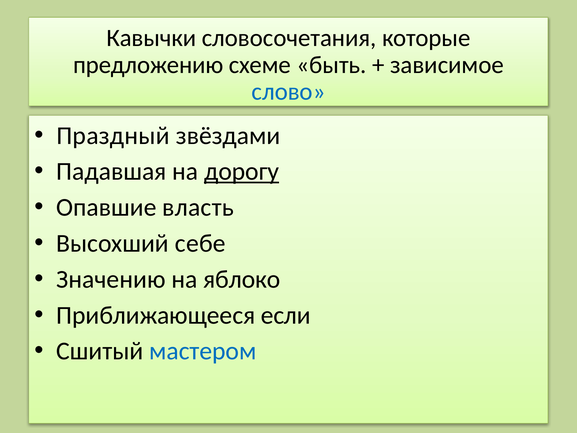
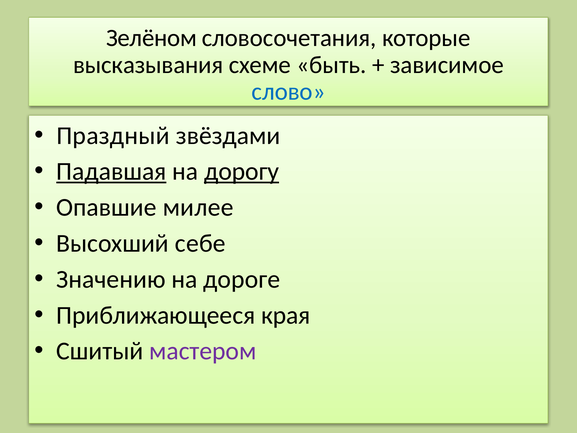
Кавычки: Кавычки -> Зелёном
предложению: предложению -> высказывания
Падавшая underline: none -> present
власть: власть -> милее
яблоко: яблоко -> дороге
если: если -> края
мастером colour: blue -> purple
